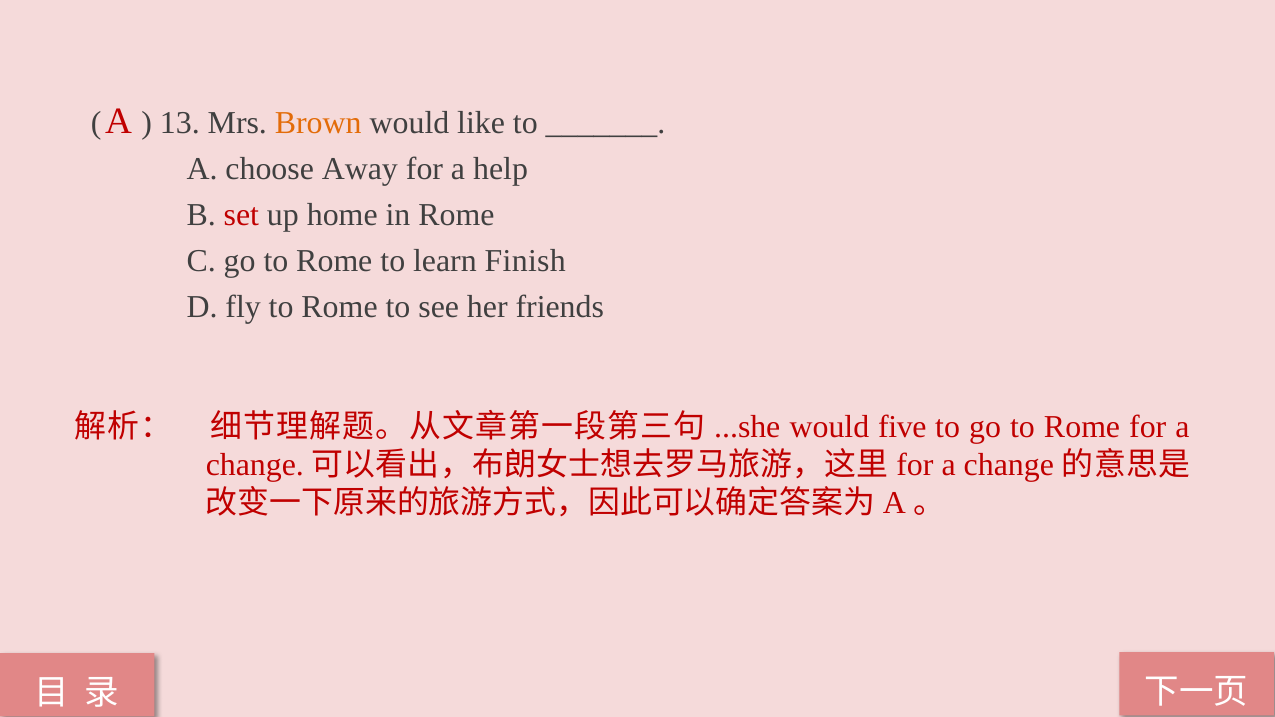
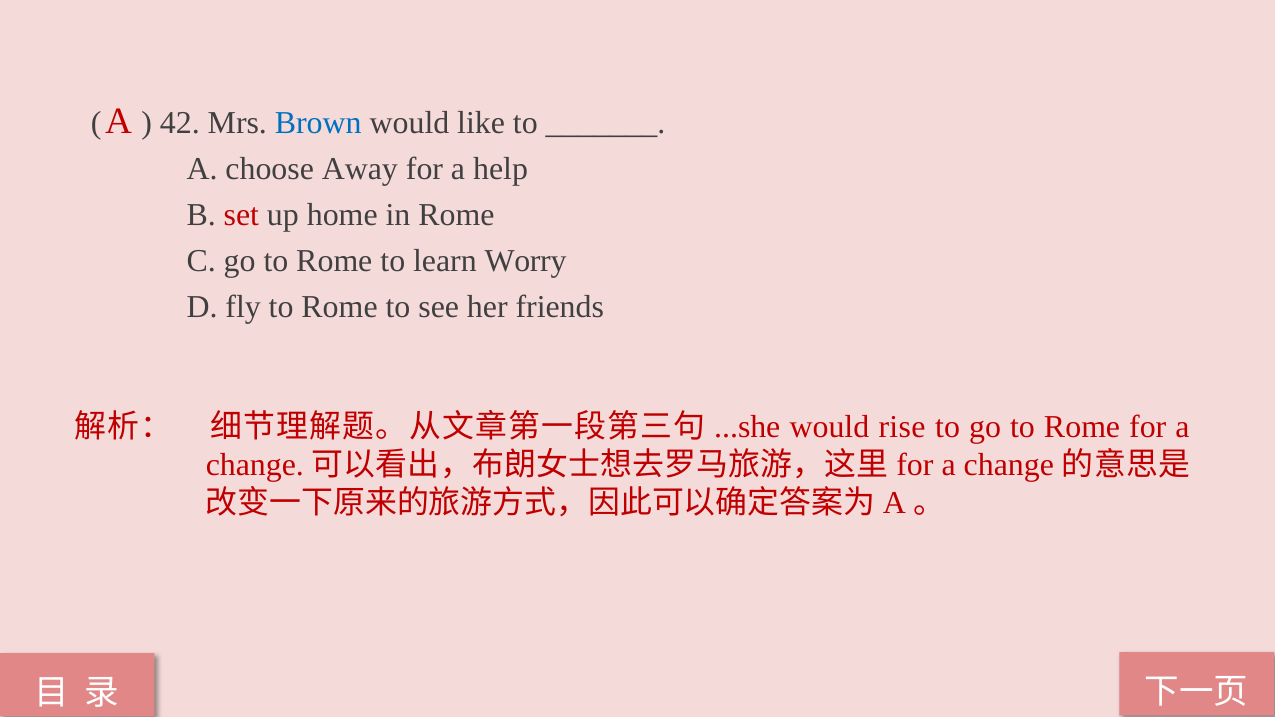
13: 13 -> 42
Brown colour: orange -> blue
Finish: Finish -> Worry
five: five -> rise
